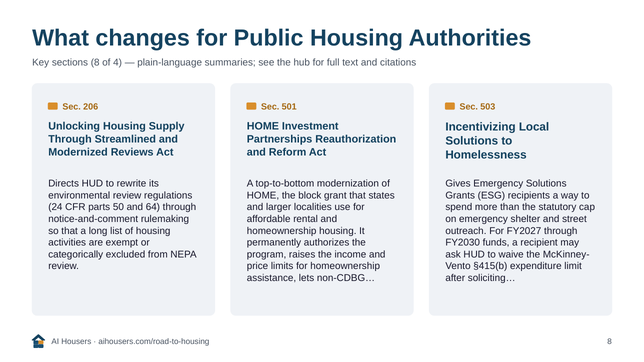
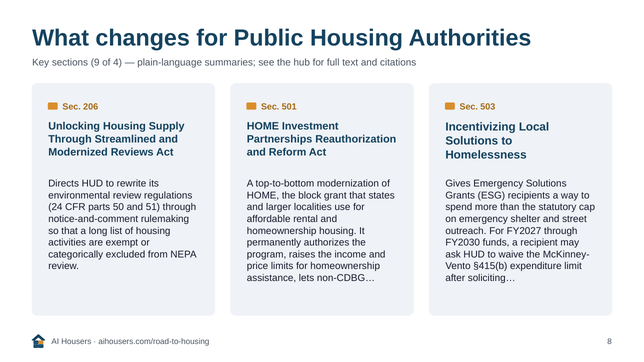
sections 8: 8 -> 9
64: 64 -> 51
